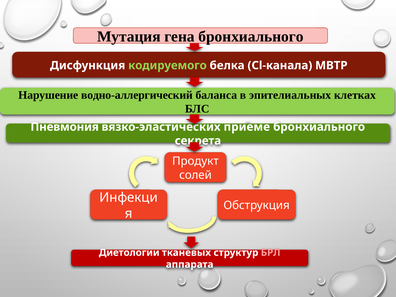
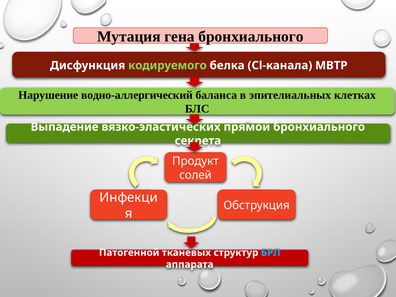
Пневмония: Пневмония -> Выпадение
приеме: приеме -> прямой
Диетологии: Диетологии -> Патогенной
БРЛ colour: pink -> light blue
